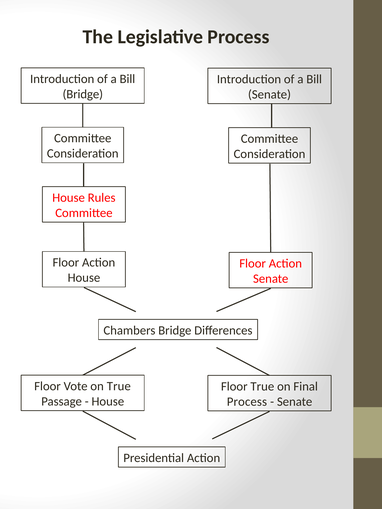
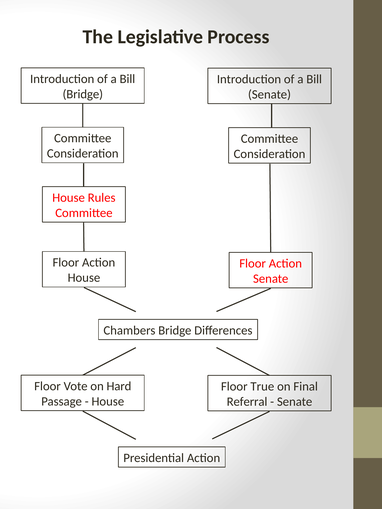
on True: True -> Hard
Process at (247, 402): Process -> Referral
